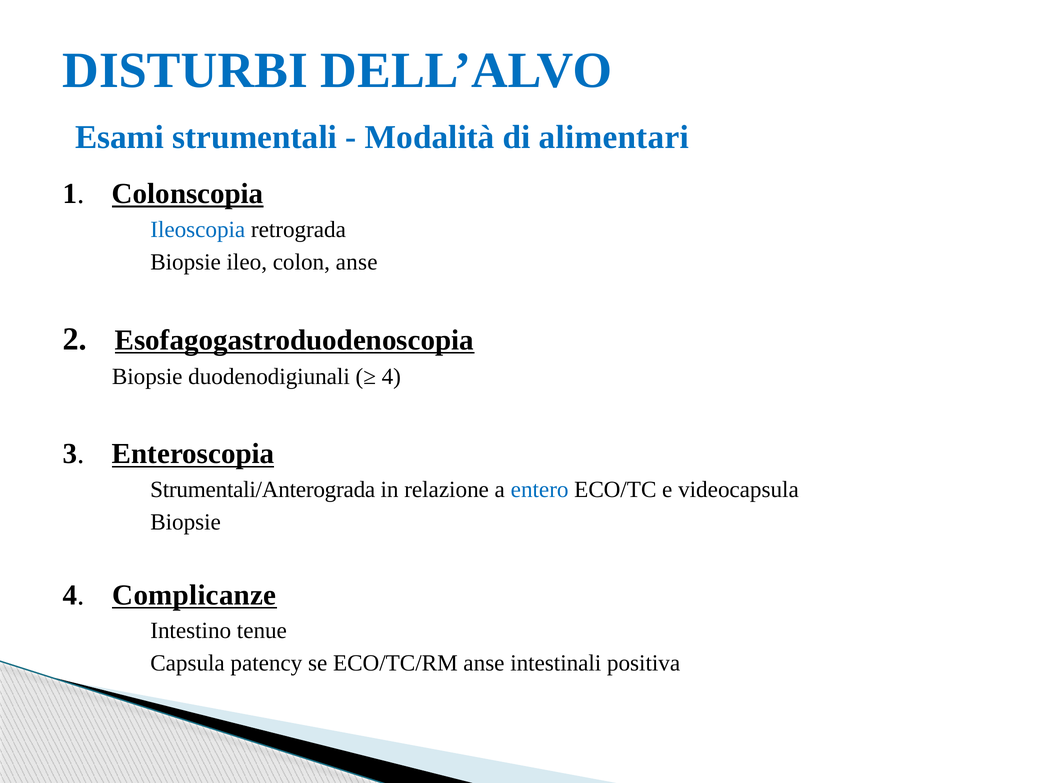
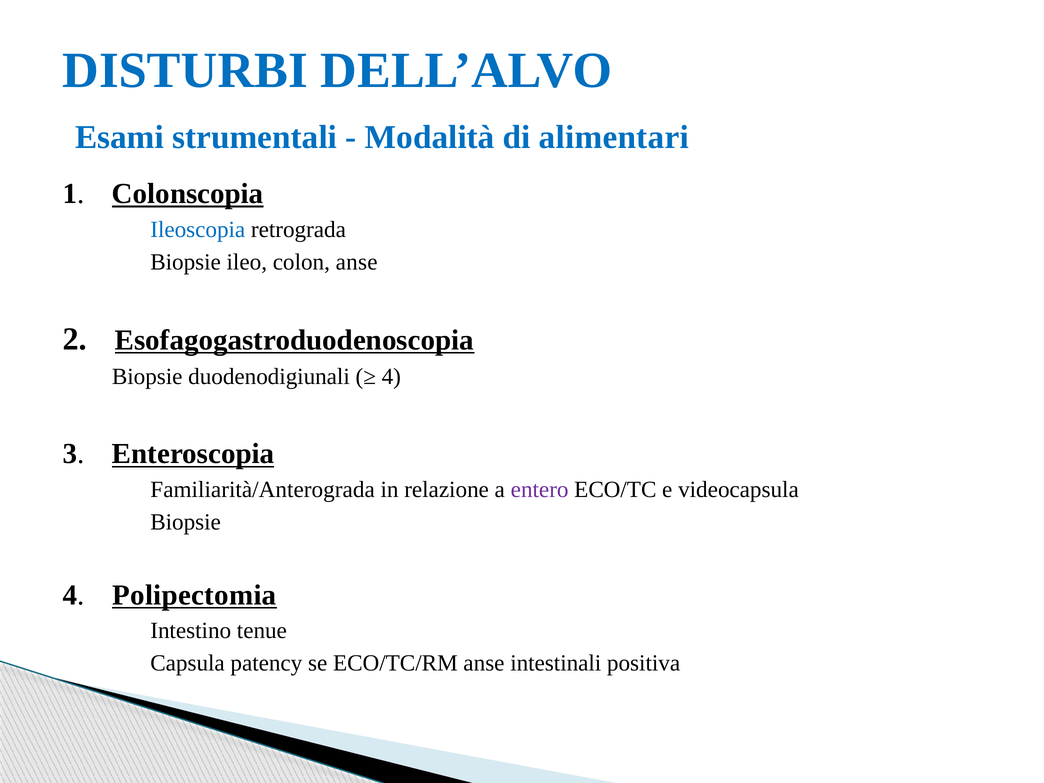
Strumentali/Anterograda: Strumentali/Anterograda -> Familiarità/Anterograda
entero colour: blue -> purple
Complicanze: Complicanze -> Polipectomia
